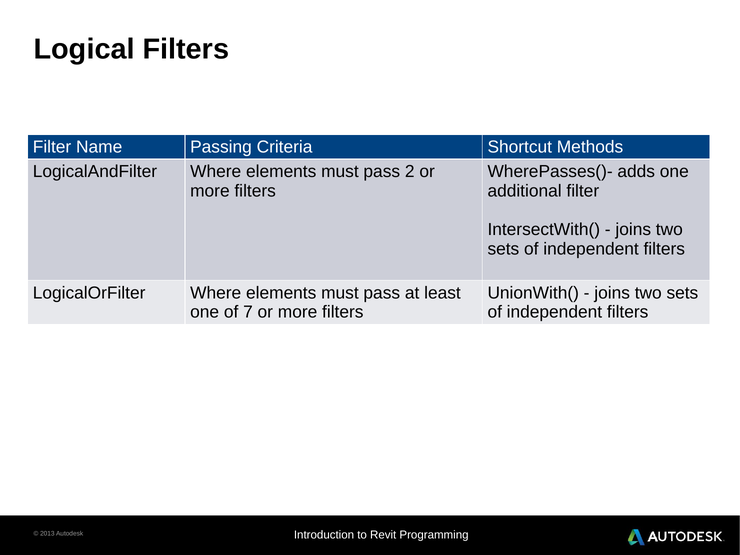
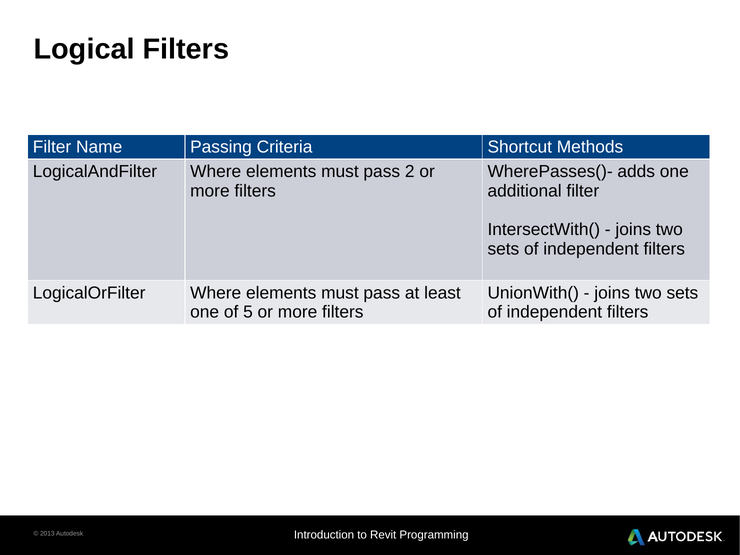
7: 7 -> 5
